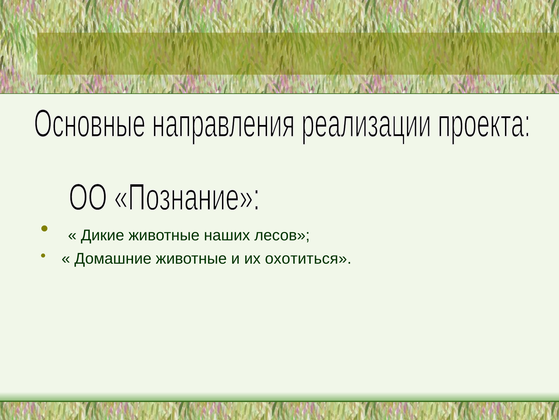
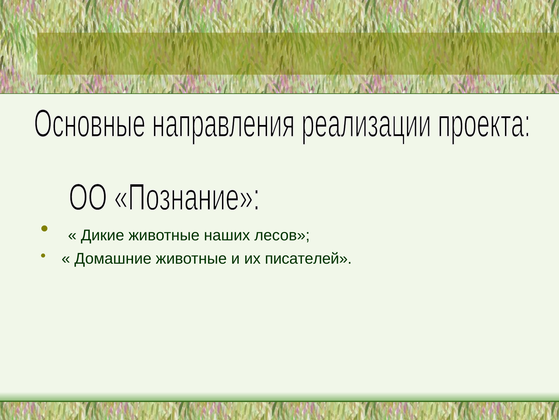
охотиться: охотиться -> писателей
